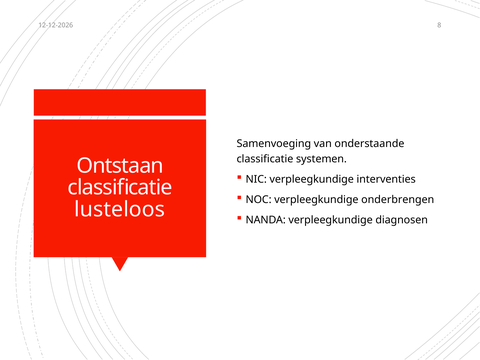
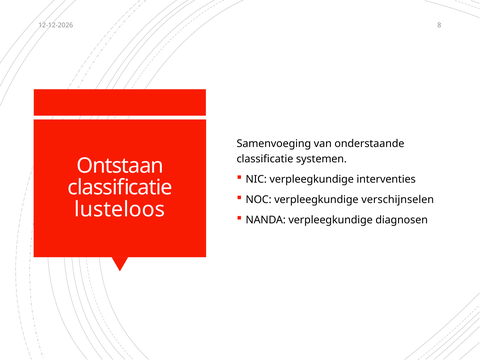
onderbrengen: onderbrengen -> verschijnselen
